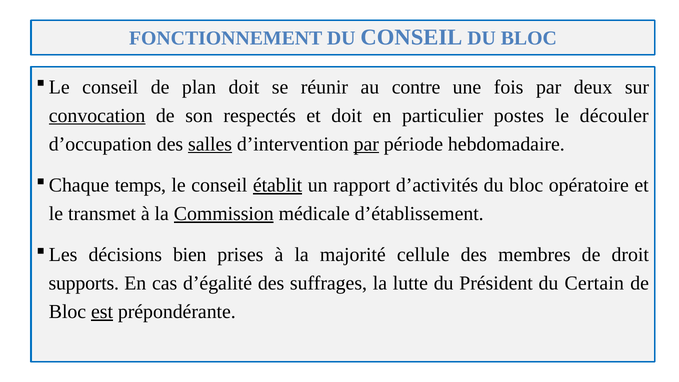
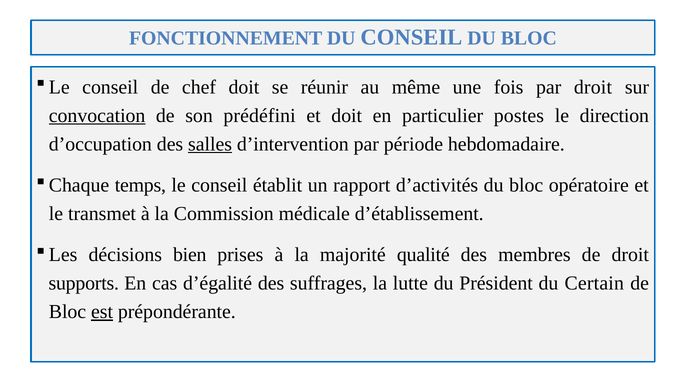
plan: plan -> chef
contre: contre -> même
par deux: deux -> droit
respectés: respectés -> prédéfini
découler: découler -> direction
par at (366, 144) underline: present -> none
établit underline: present -> none
Commission underline: present -> none
cellule: cellule -> qualité
